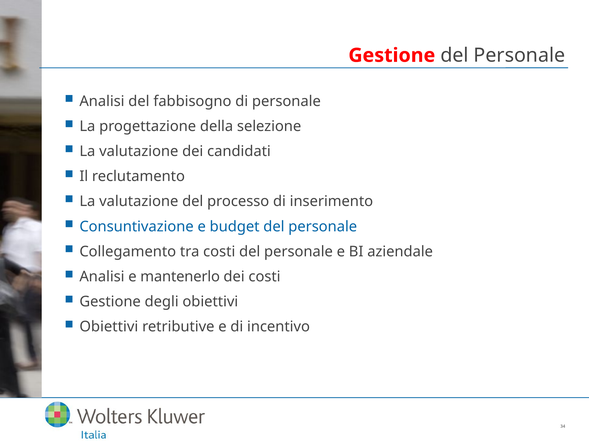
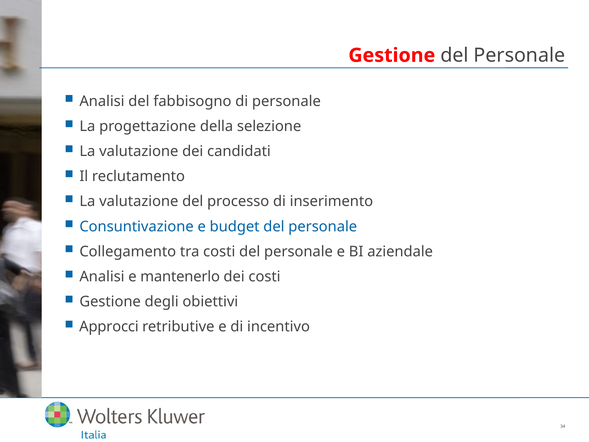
Obiettivi at (109, 327): Obiettivi -> Approcci
